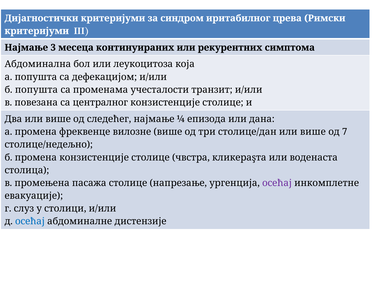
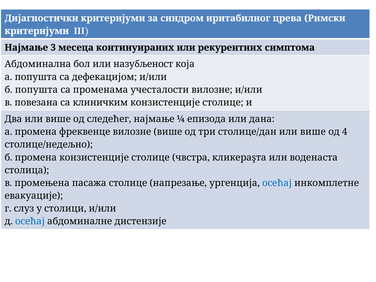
леукоцитоза: леукоцитоза -> назубљеност
учесталости транзит: транзит -> вилозне
централног: централног -> клиничким
7: 7 -> 4
осећај at (277, 183) colour: purple -> blue
